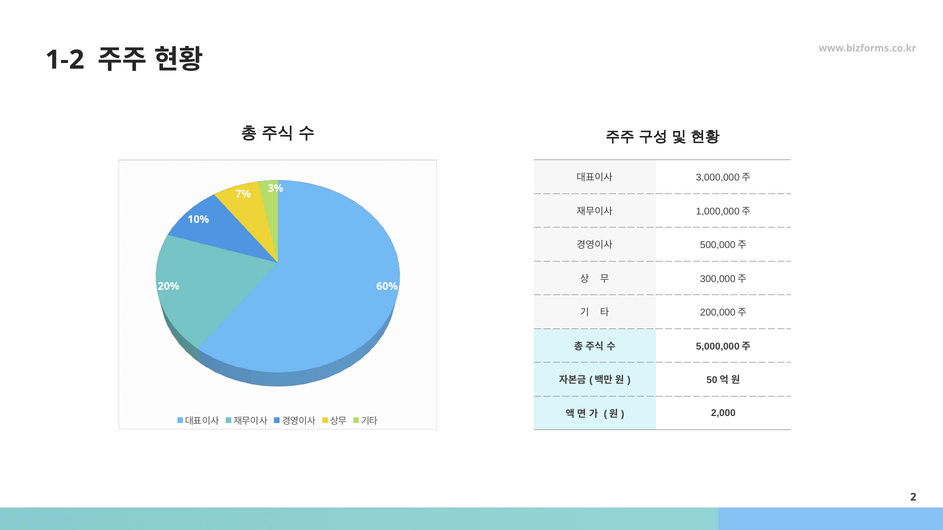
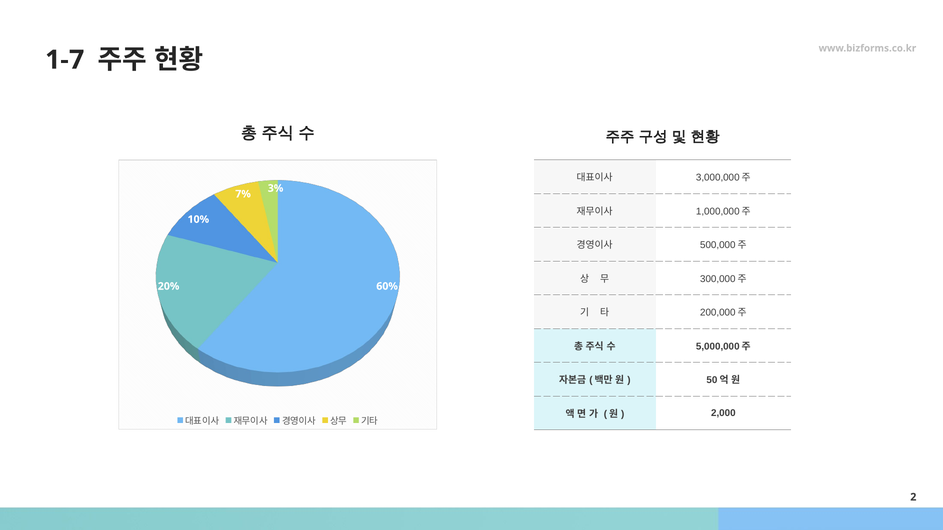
1-2: 1-2 -> 1-7
